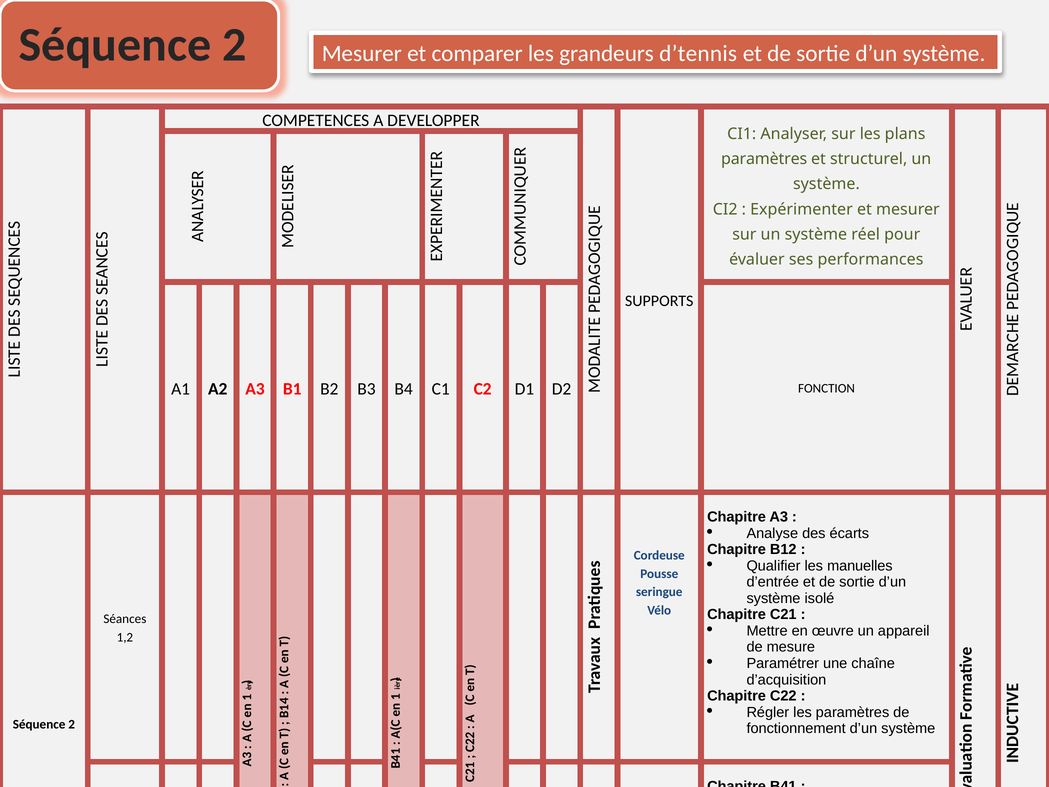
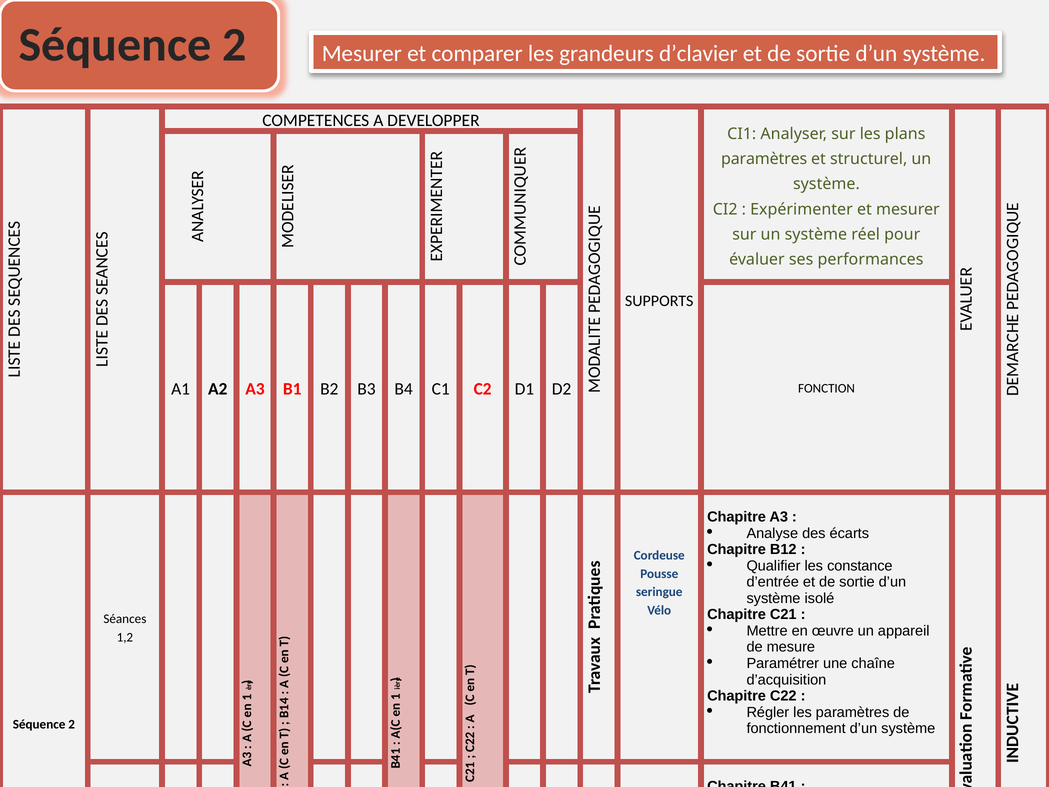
d’tennis: d’tennis -> d’clavier
manuelles: manuelles -> constance
